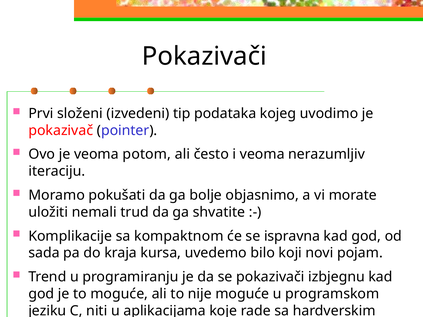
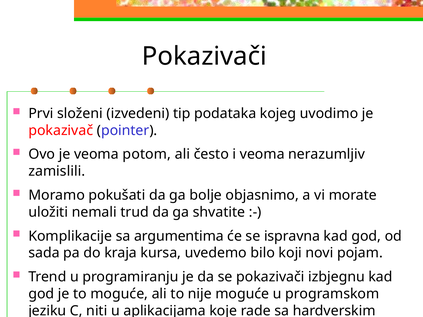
iteraciju: iteraciju -> zamislili
kompaktnom: kompaktnom -> argumentima
